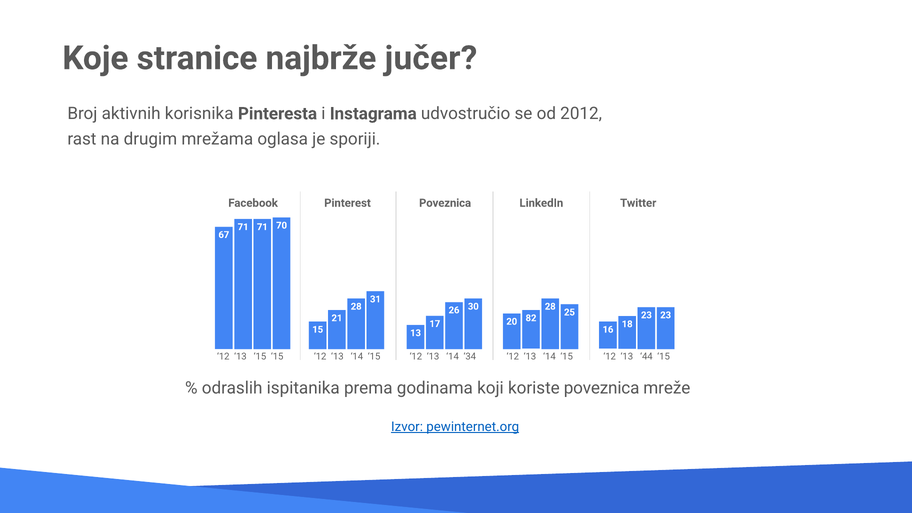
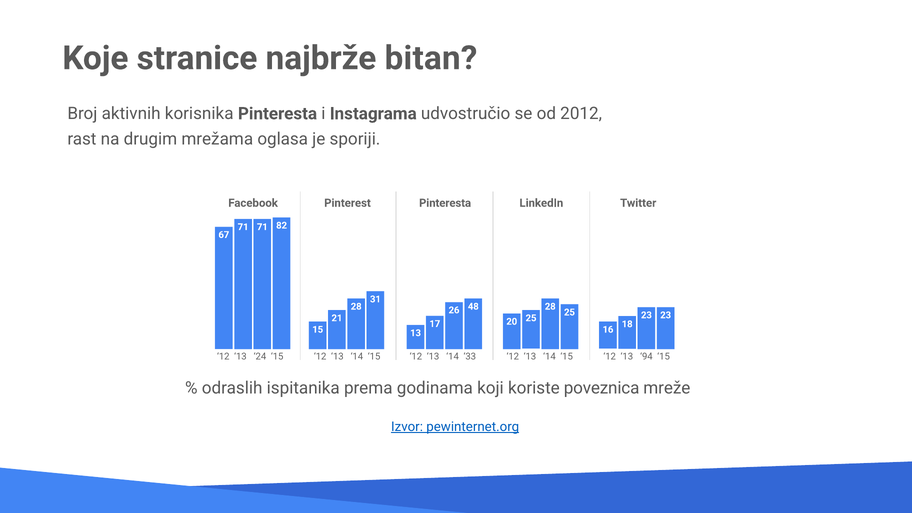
jučer: jučer -> bitan
Pinterest Poveznica: Poveznica -> Pinteresta
70: 70 -> 82
30: 30 -> 48
20 82: 82 -> 25
13 15: 15 -> 24
34: 34 -> 33
44: 44 -> 94
